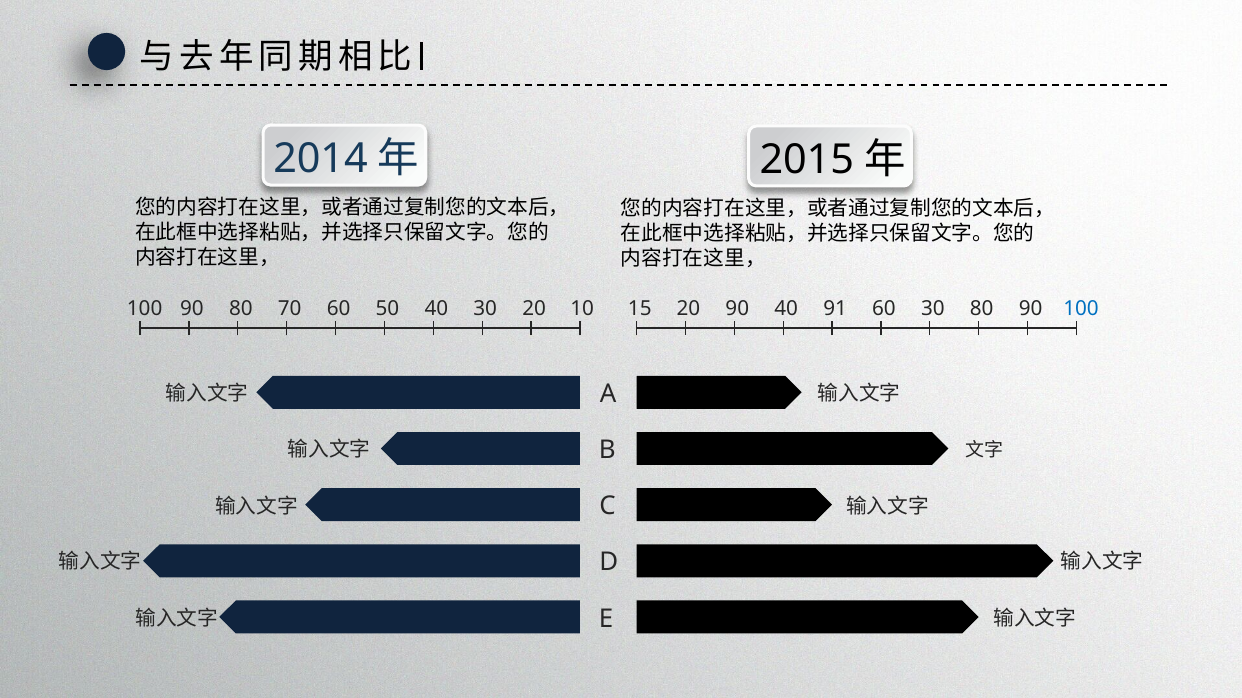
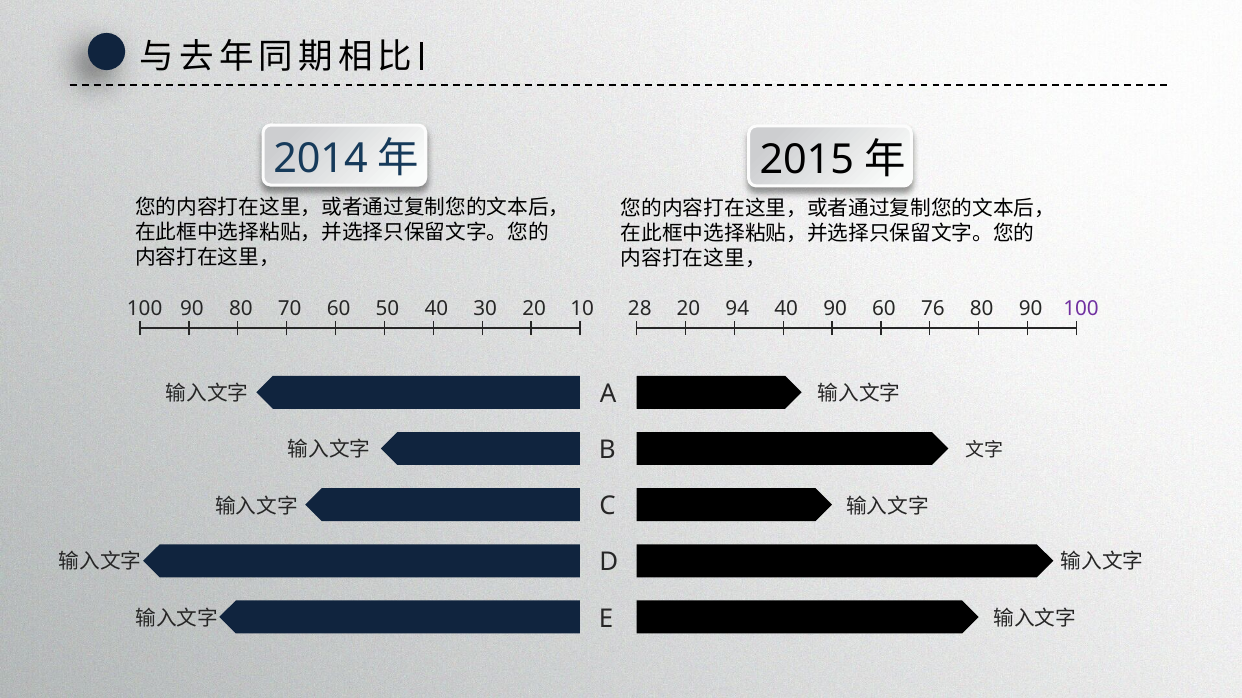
15: 15 -> 28
20 90: 90 -> 94
40 91: 91 -> 90
60 30: 30 -> 76
100 at (1081, 309) colour: blue -> purple
